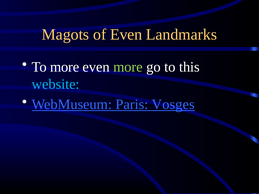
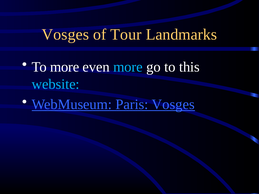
Magots at (65, 35): Magots -> Vosges
of Even: Even -> Tour
more at (128, 67) colour: light green -> light blue
